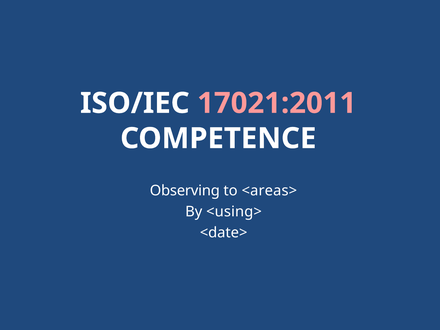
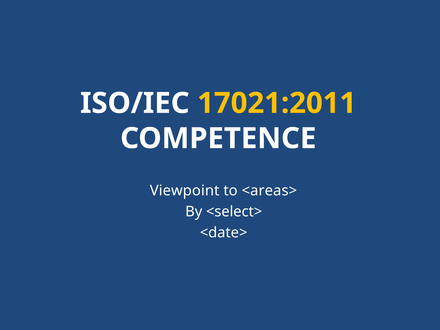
17021:2011 colour: pink -> yellow
Observing: Observing -> Viewpoint
<using>: <using> -> <select>
